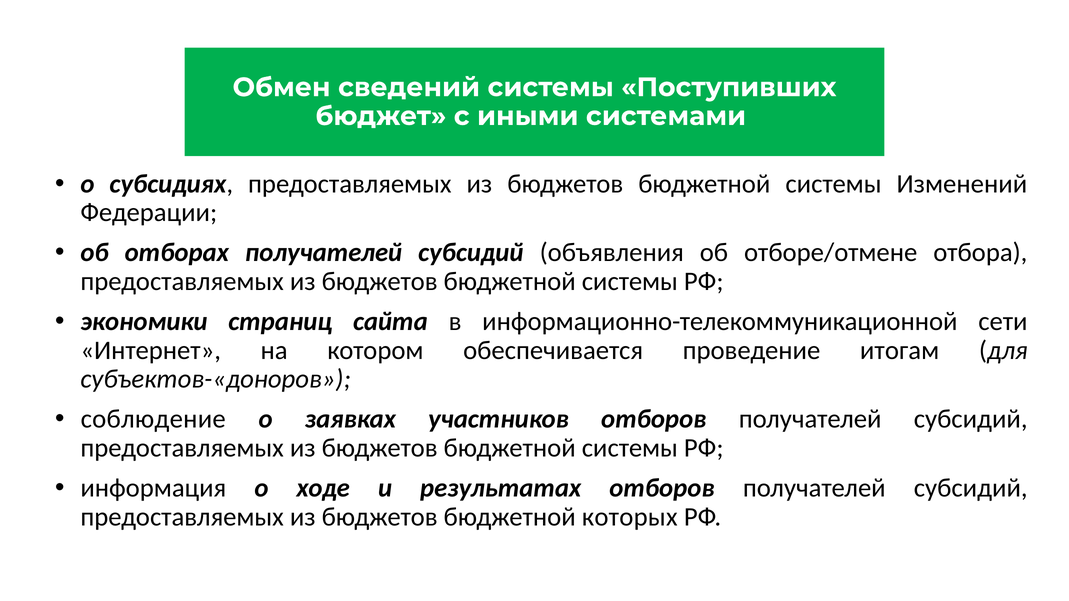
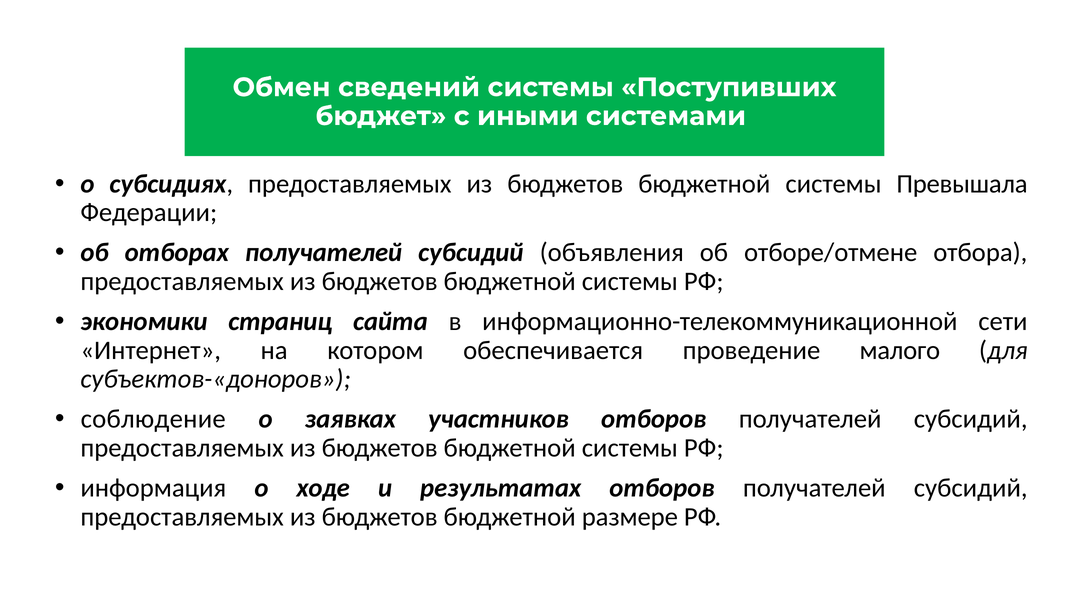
Изменений: Изменений -> Превышала
итогам: итогам -> малого
которых: которых -> размере
